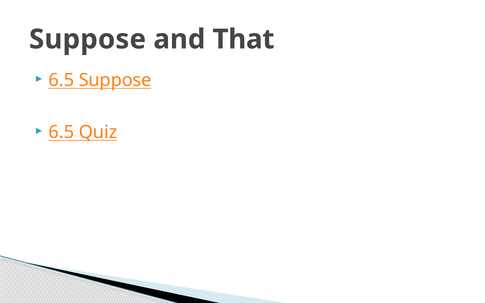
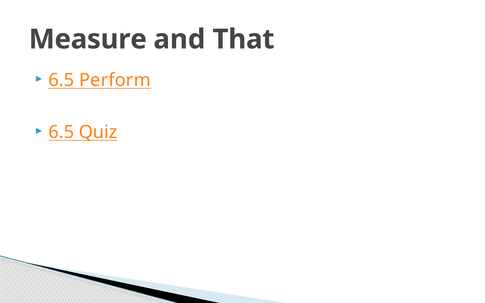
Suppose at (88, 39): Suppose -> Measure
6.5 Suppose: Suppose -> Perform
